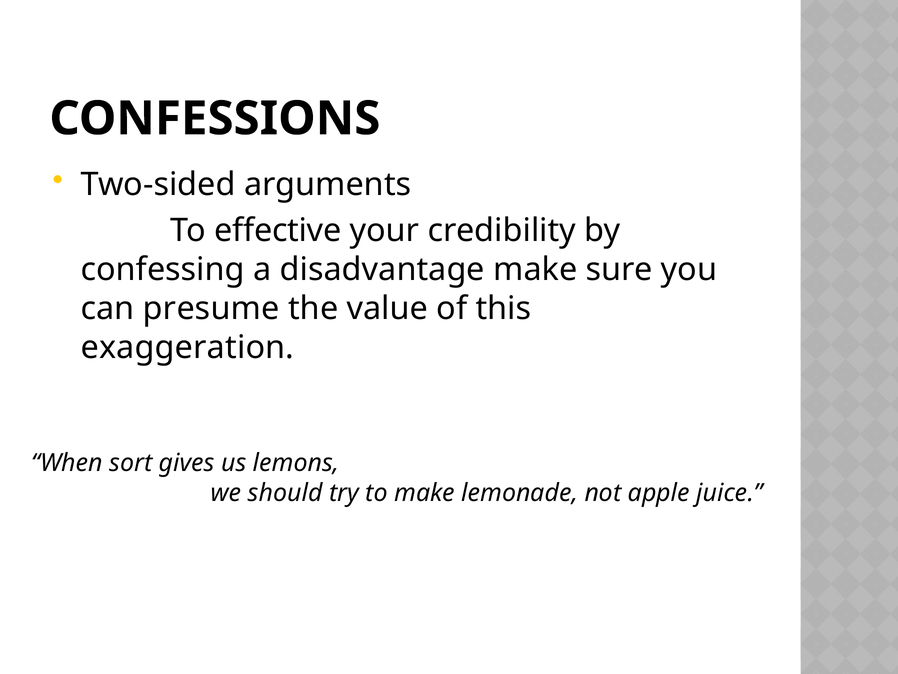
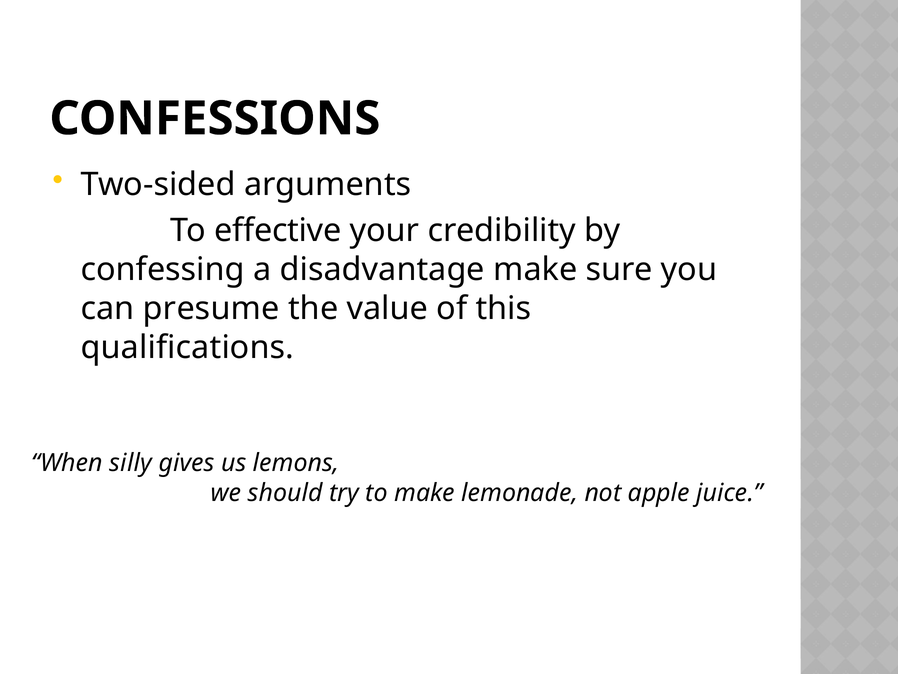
exaggeration: exaggeration -> qualifications
sort: sort -> silly
